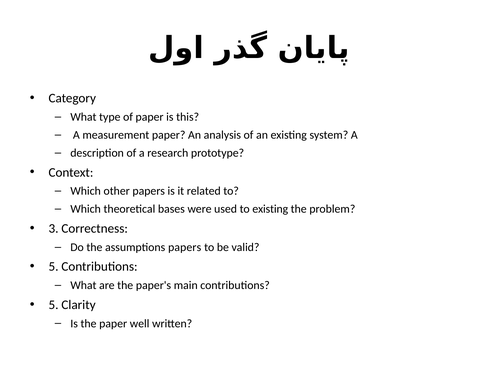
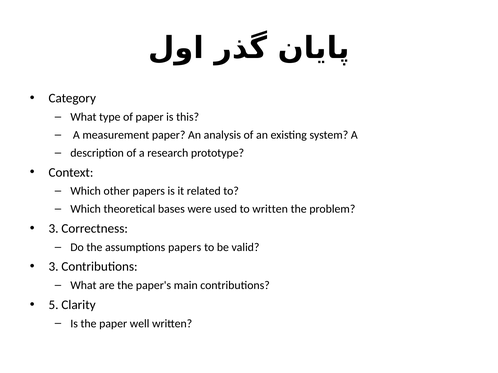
to existing: existing -> written
5 at (54, 267): 5 -> 3
